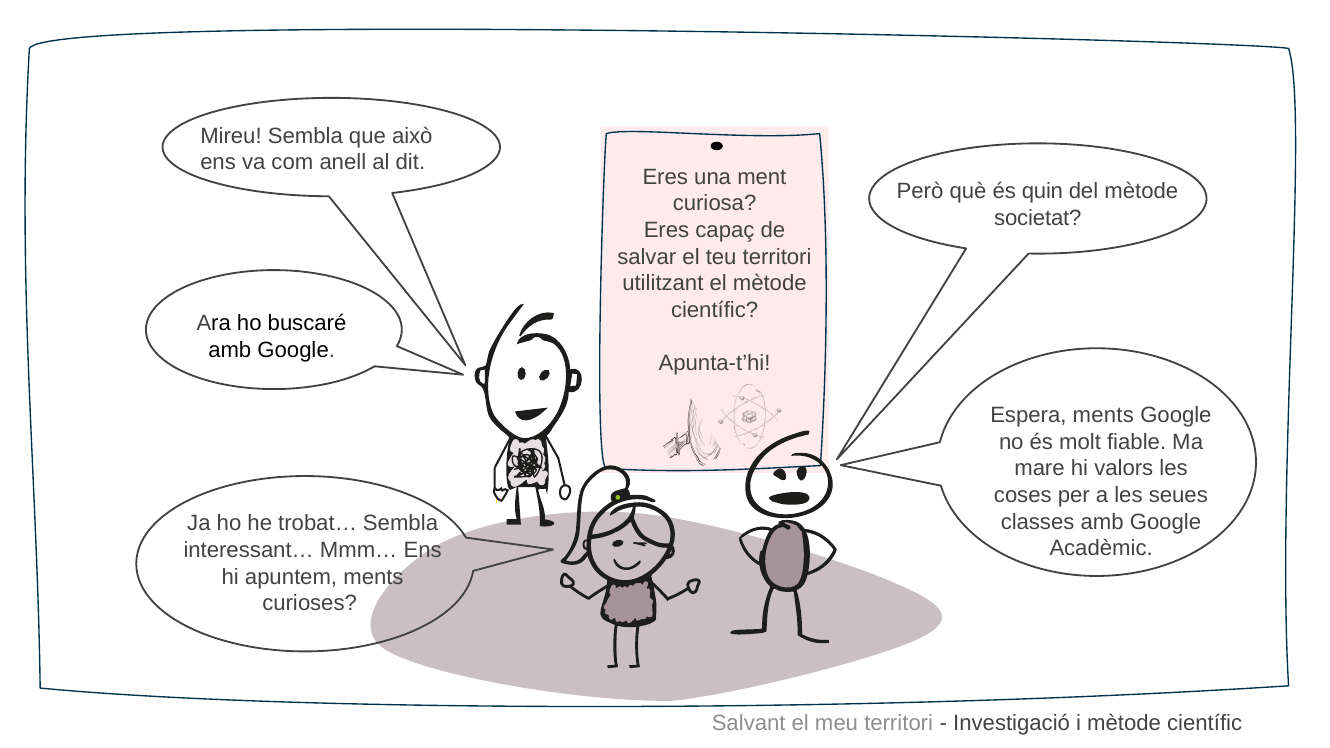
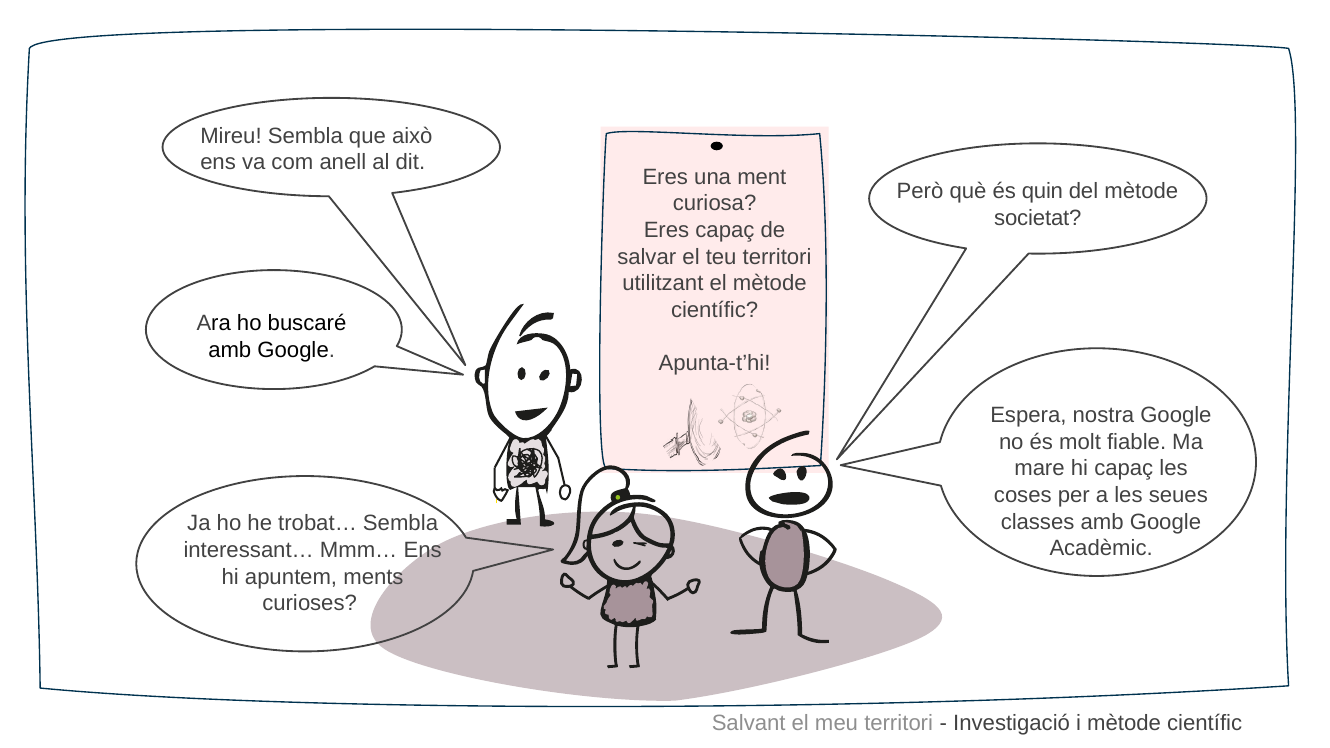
Espera ments: ments -> nostra
hi valors: valors -> capaç
